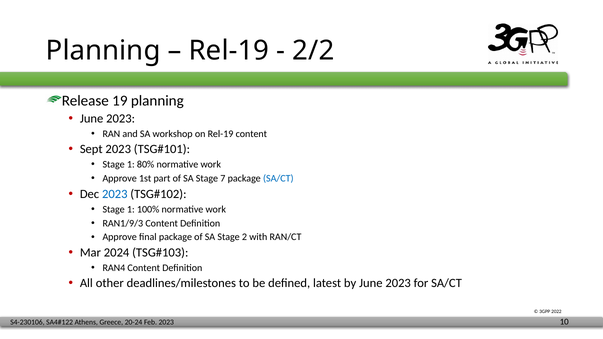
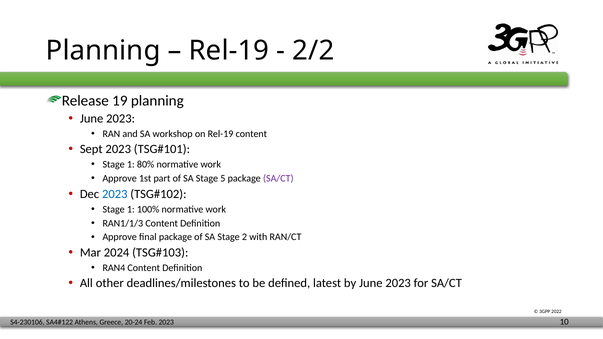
7: 7 -> 5
SA/CT at (278, 179) colour: blue -> purple
RAN1/9/3: RAN1/9/3 -> RAN1/1/3
